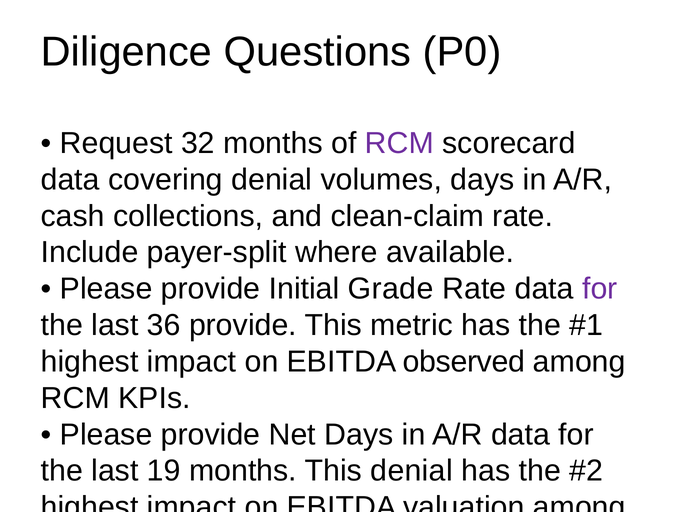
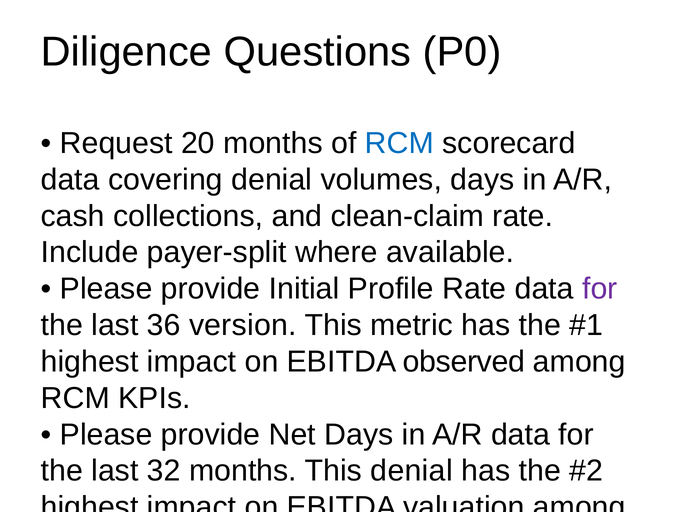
32: 32 -> 20
RCM at (399, 143) colour: purple -> blue
Grade: Grade -> Profile
36 provide: provide -> version
19: 19 -> 32
